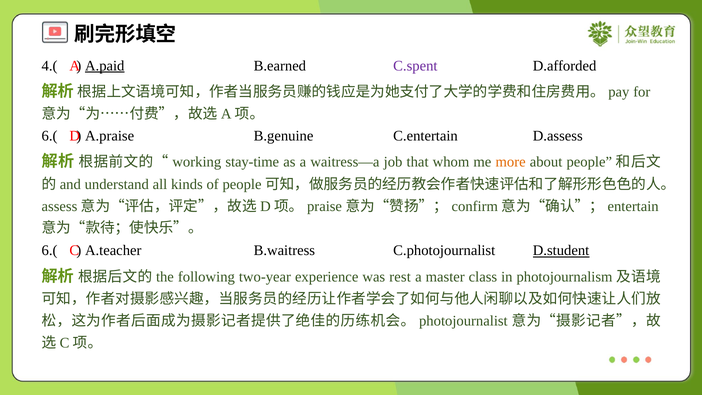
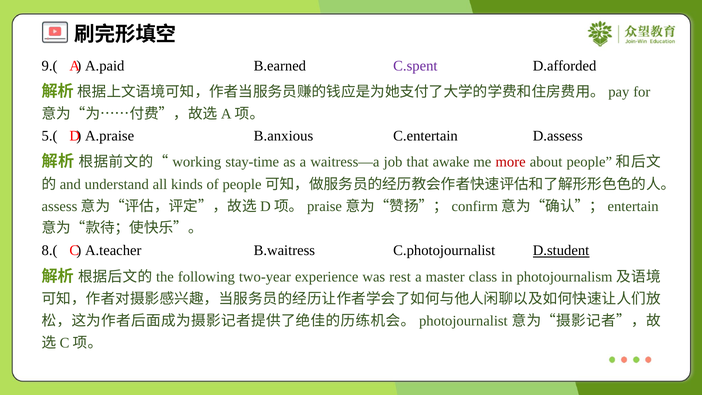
4.(: 4.( -> 9.(
A.paid underline: present -> none
6.( at (49, 136): 6.( -> 5.(
B.genuine: B.genuine -> B.anxious
whom: whom -> awake
more colour: orange -> red
6.( at (49, 250): 6.( -> 8.(
